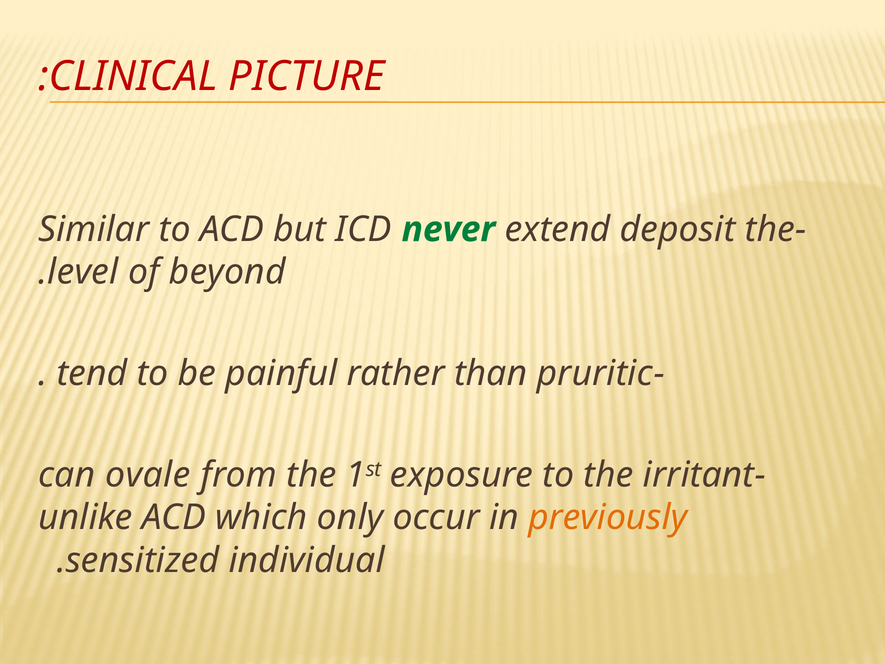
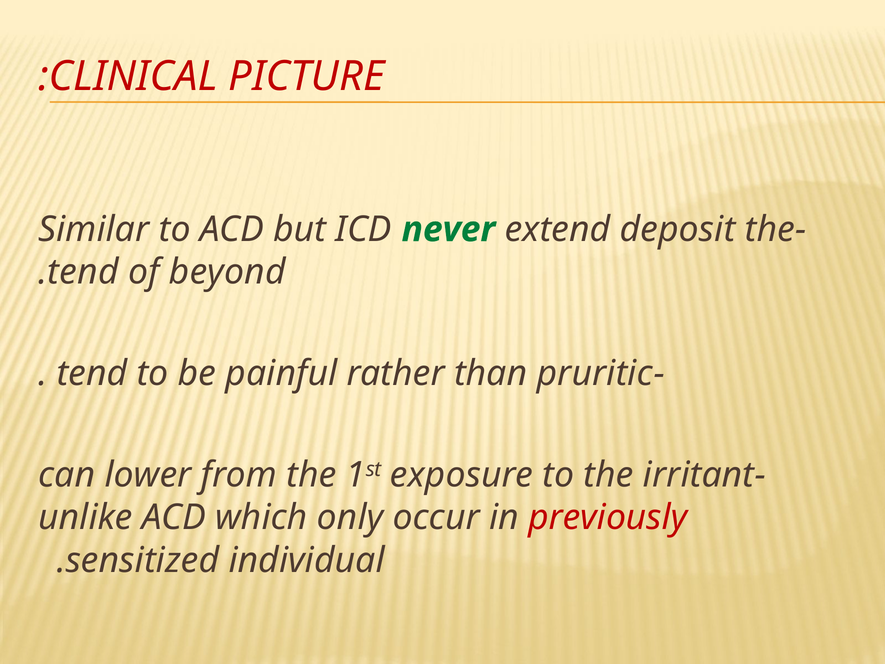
level at (83, 272): level -> tend
ovale: ovale -> lower
previously colour: orange -> red
